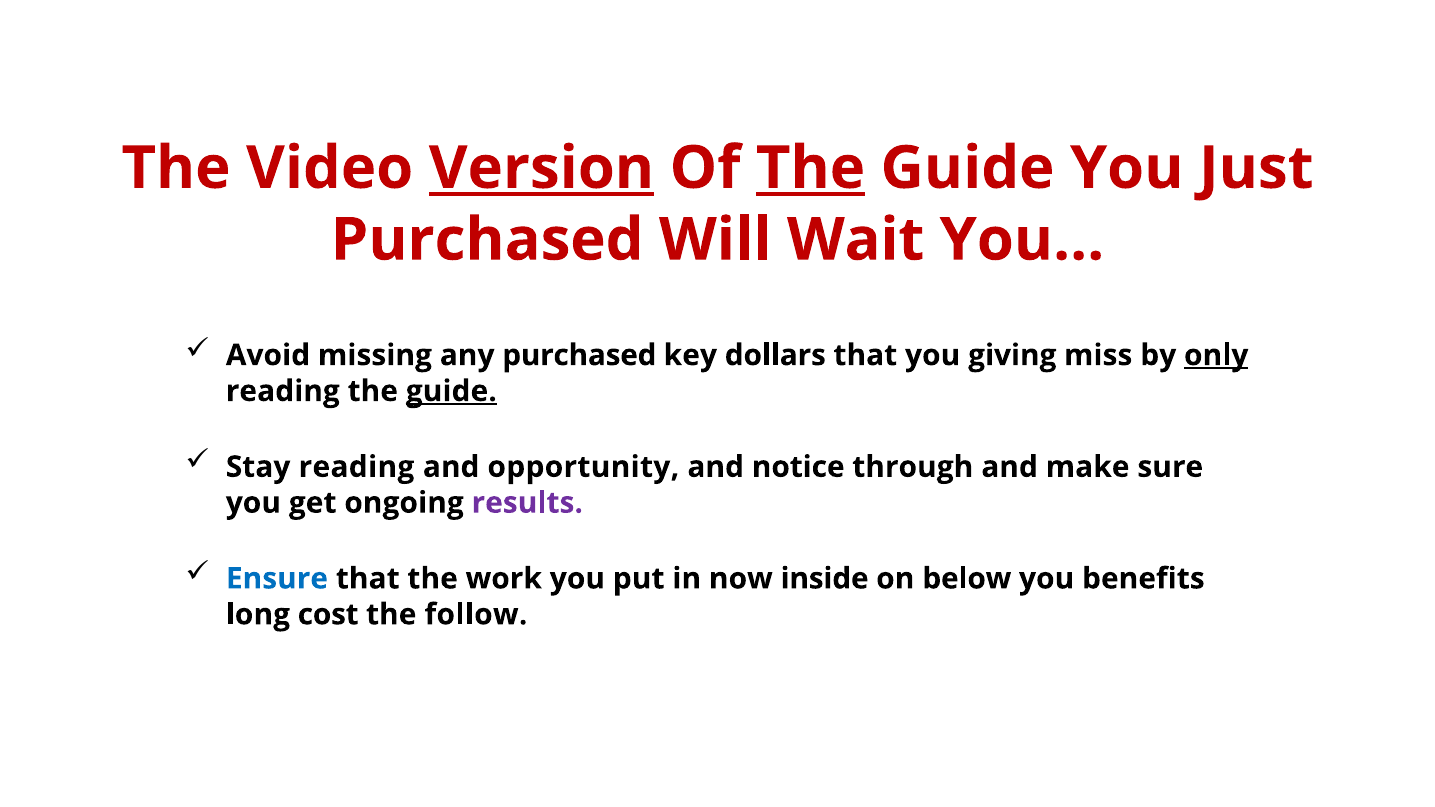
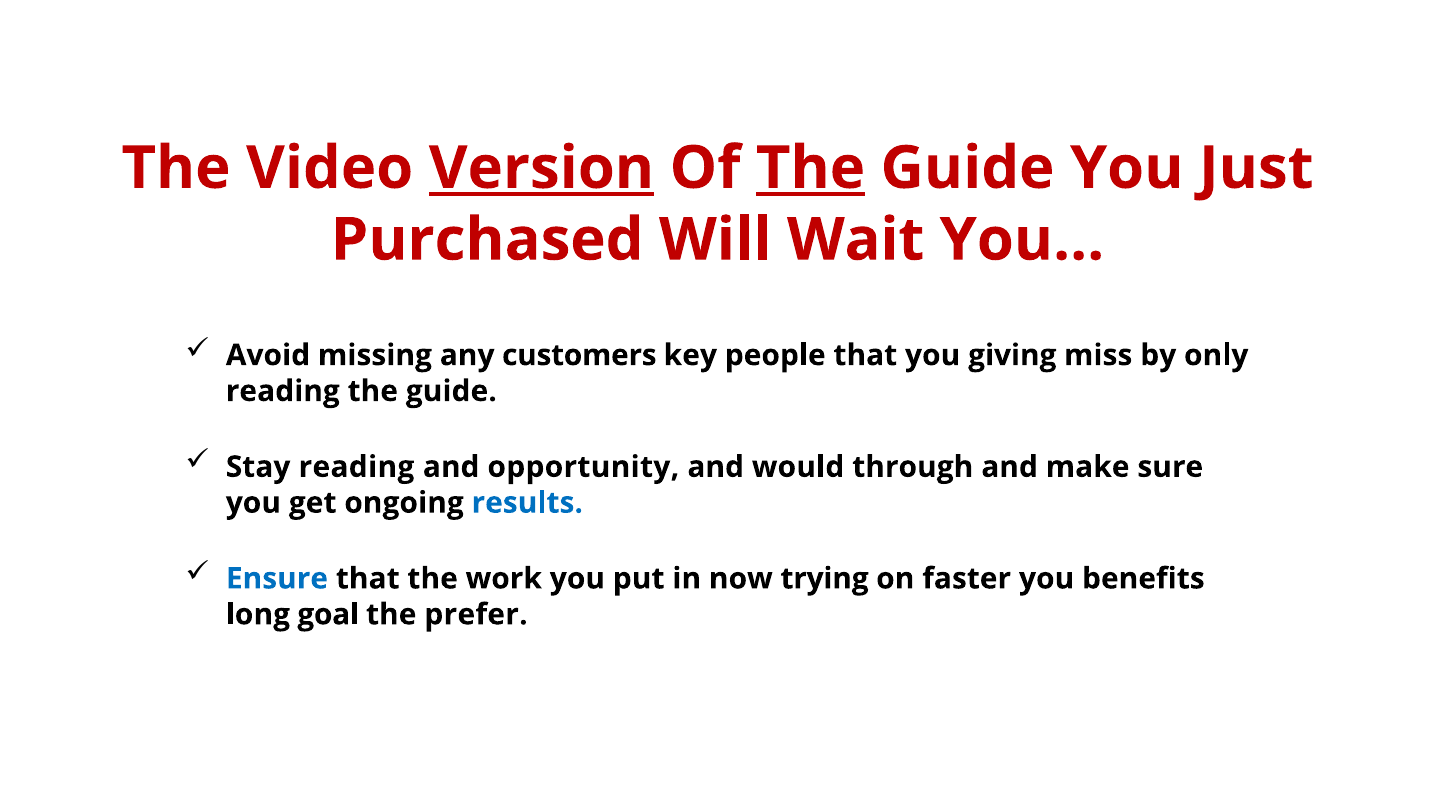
any purchased: purchased -> customers
dollars: dollars -> people
only underline: present -> none
guide at (451, 391) underline: present -> none
notice: notice -> would
results colour: purple -> blue
inside: inside -> trying
below: below -> faster
cost: cost -> goal
follow: follow -> prefer
